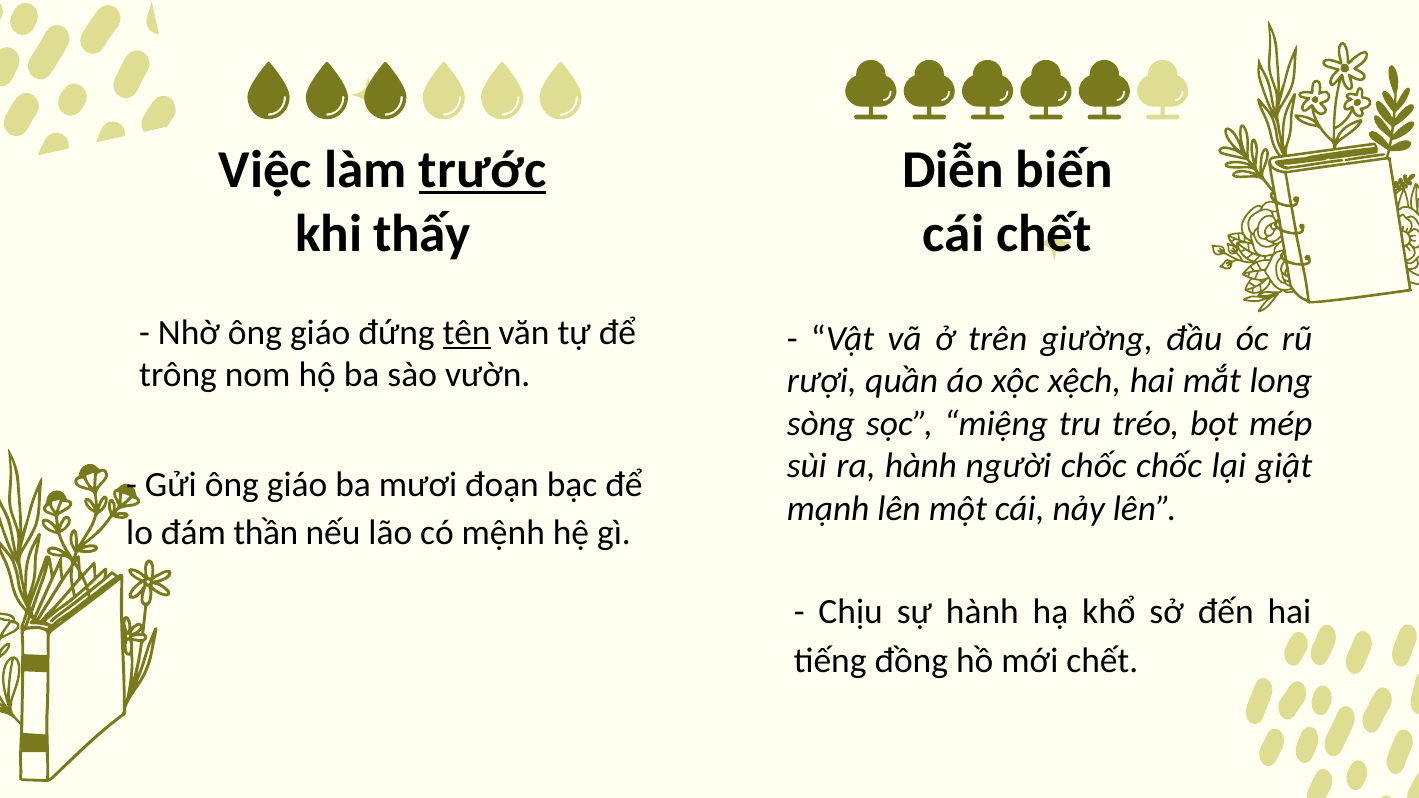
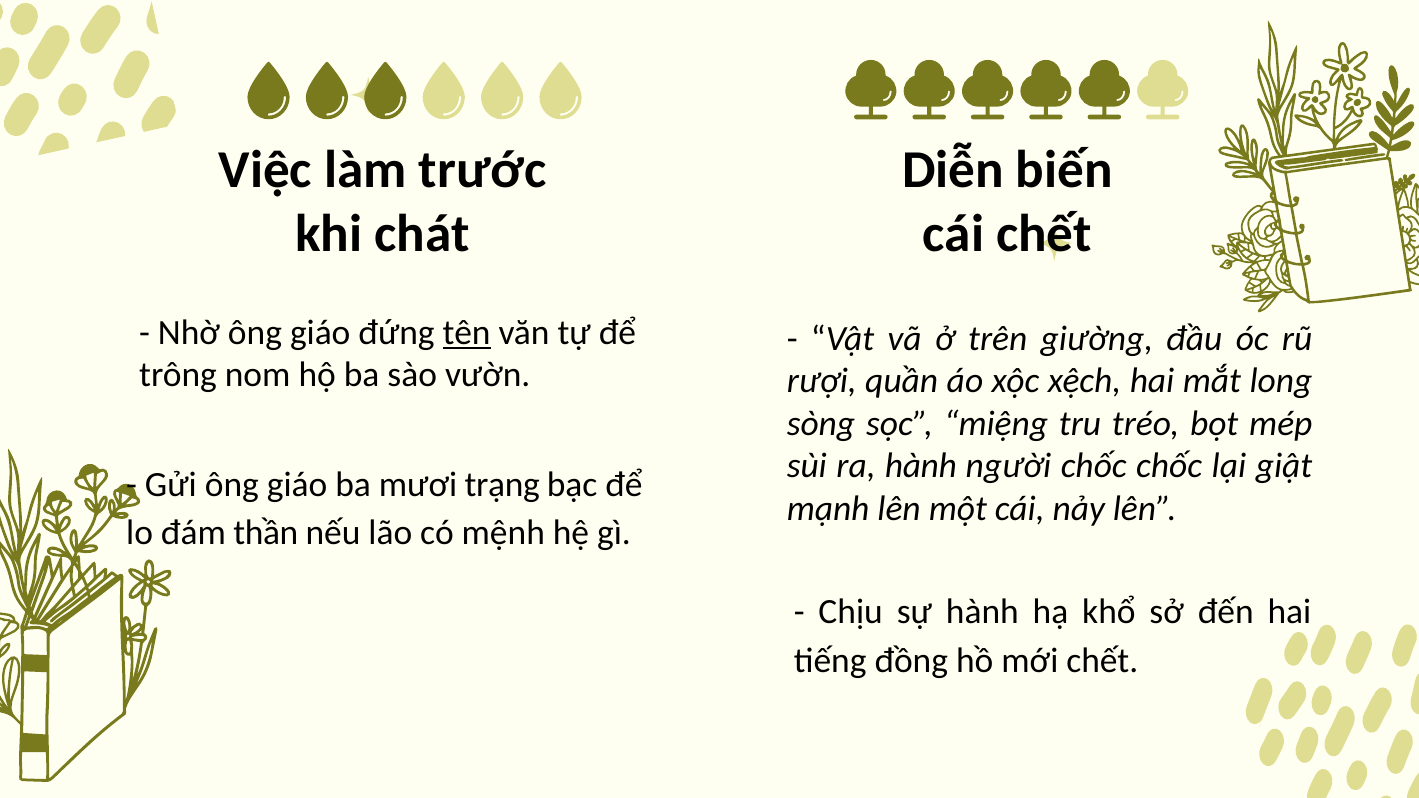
trước underline: present -> none
thấy: thấy -> chát
đoạn: đoạn -> trạng
